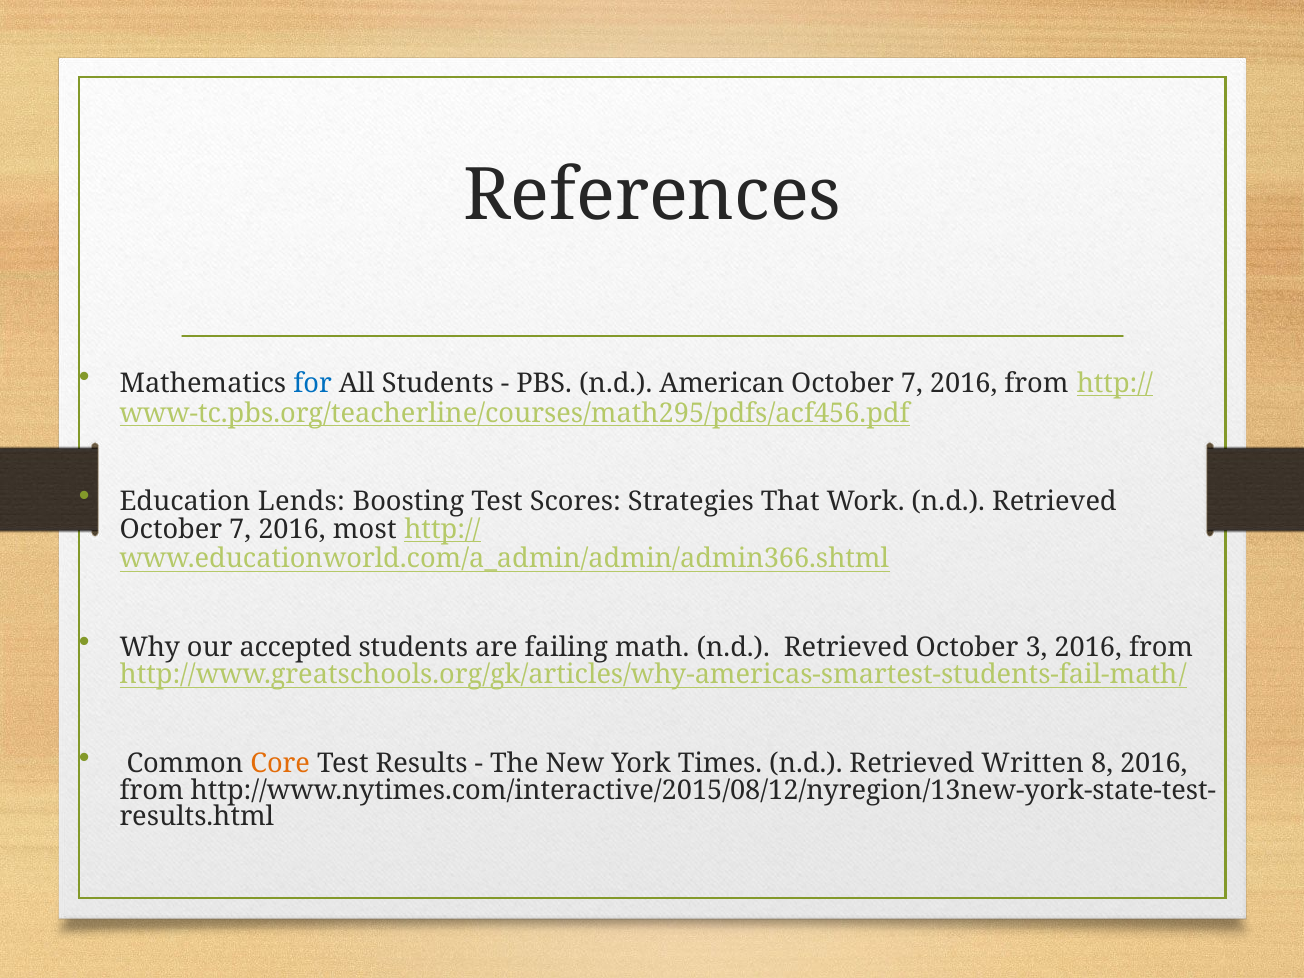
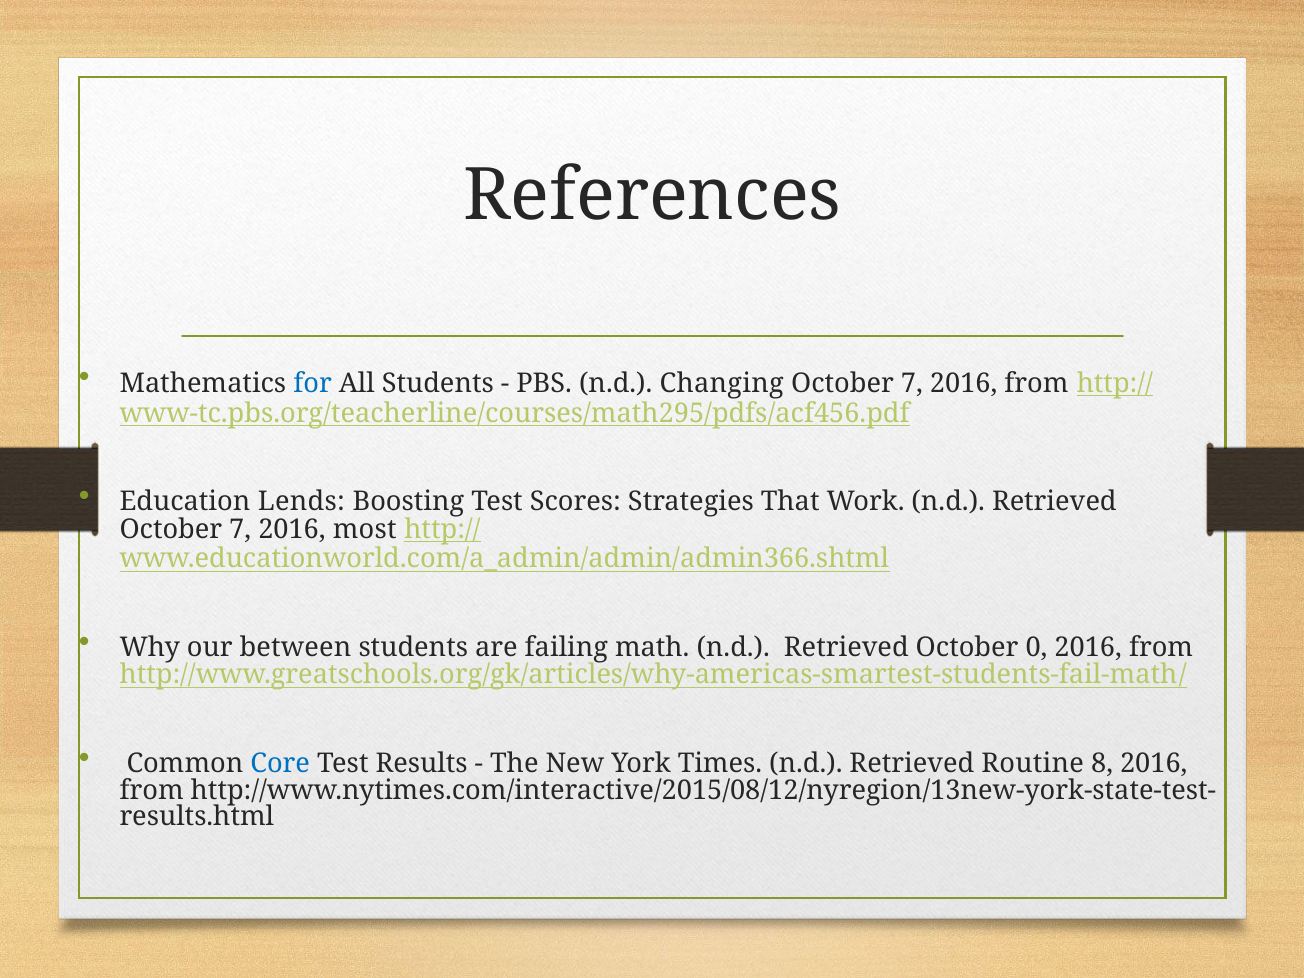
American: American -> Changing
accepted: accepted -> between
3: 3 -> 0
Core colour: orange -> blue
Written: Written -> Routine
